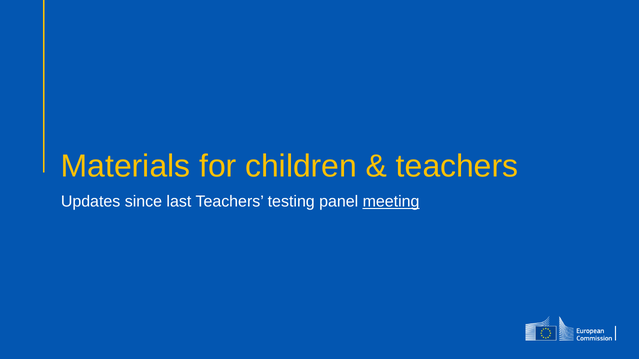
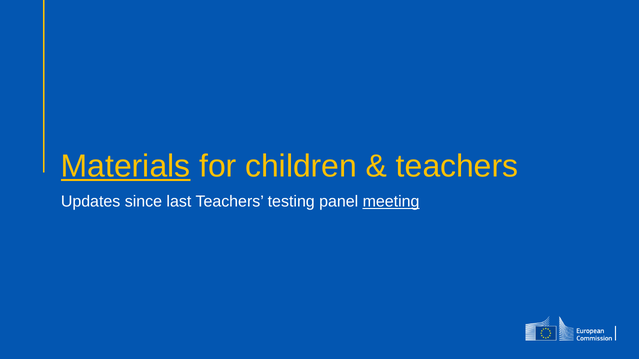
Materials underline: none -> present
